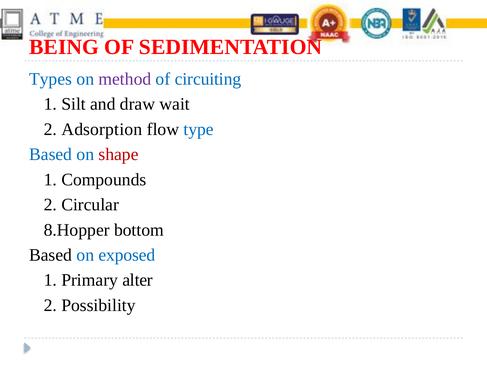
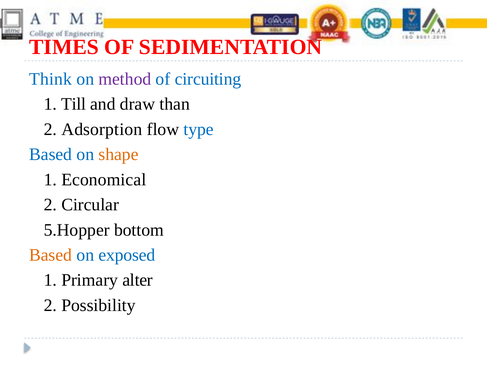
BEING: BEING -> TIMES
Types: Types -> Think
Silt: Silt -> Till
wait: wait -> than
shape colour: red -> orange
Compounds: Compounds -> Economical
8.Hopper: 8.Hopper -> 5.Hopper
Based at (51, 255) colour: black -> orange
